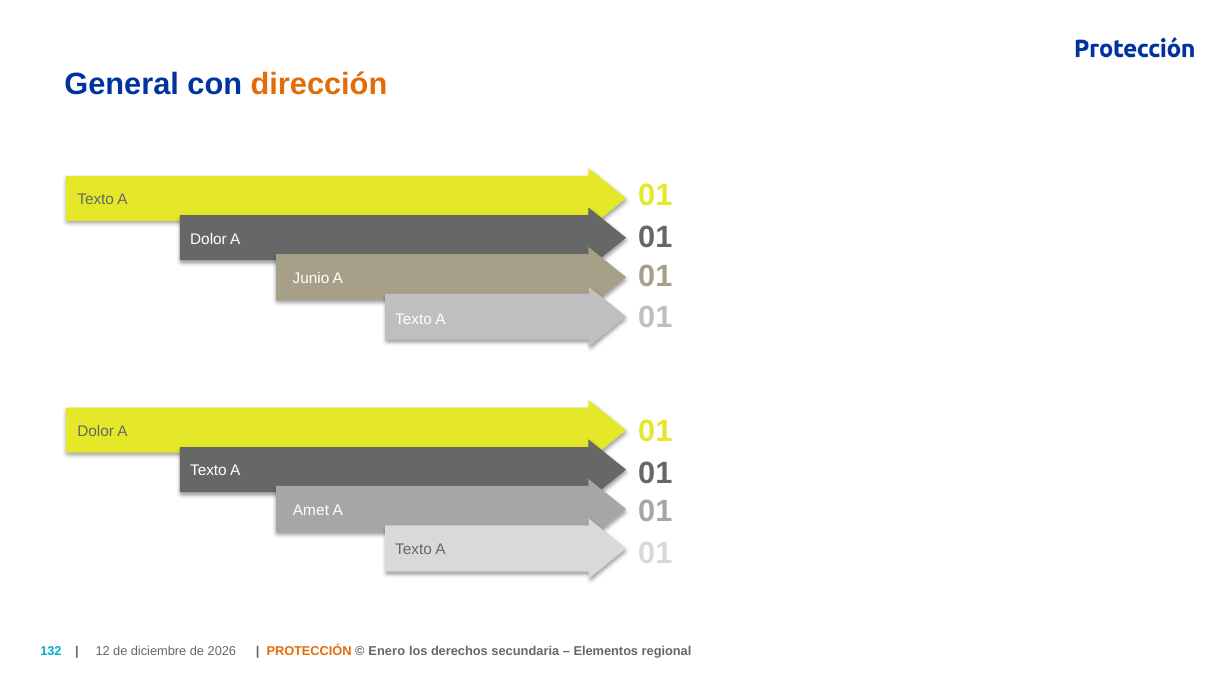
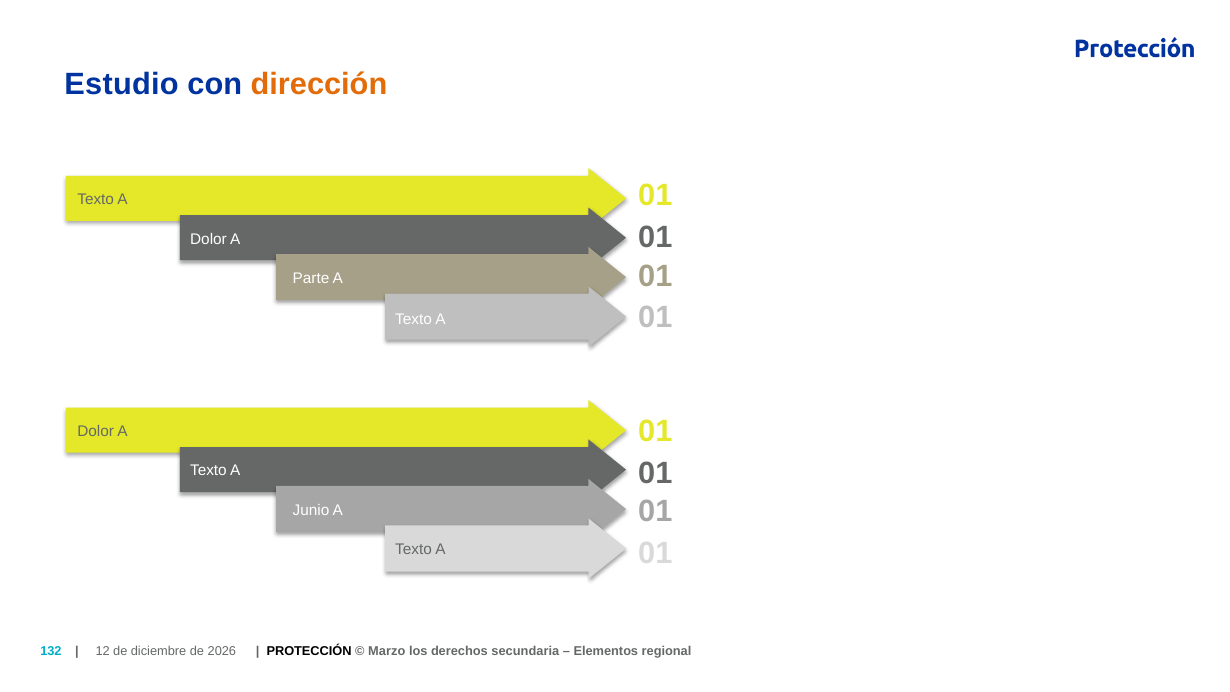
General: General -> Estudio
Junio: Junio -> Parte
Amet: Amet -> Junio
PROTECCIÓN colour: orange -> black
Enero: Enero -> Marzo
